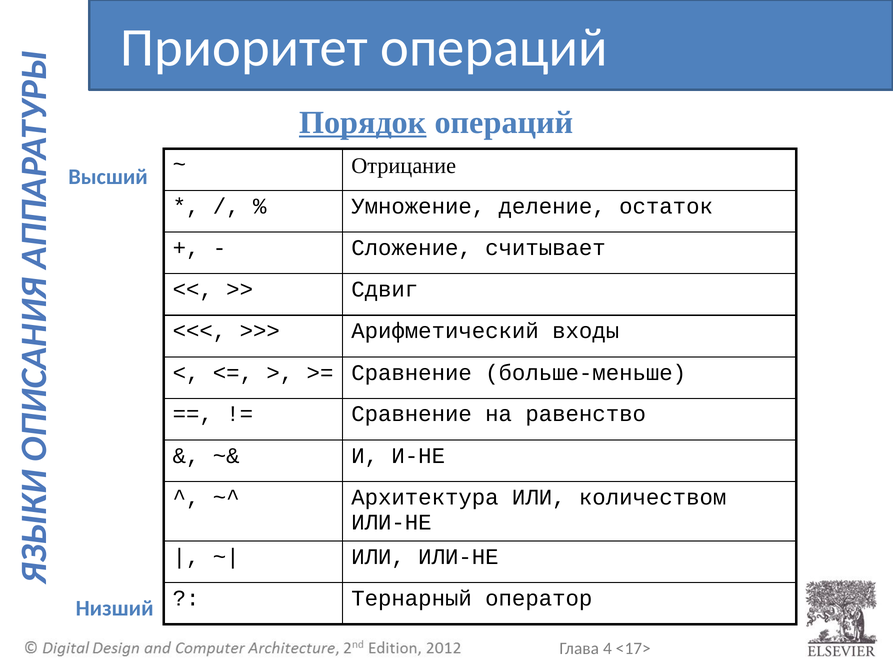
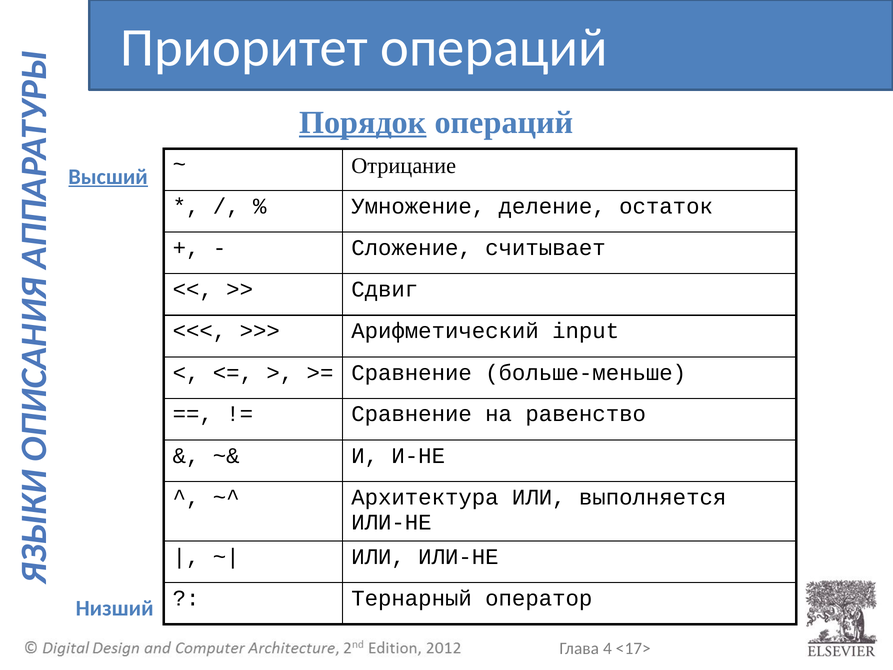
Высший underline: none -> present
входы: входы -> input
количеством: количеством -> выполняется
